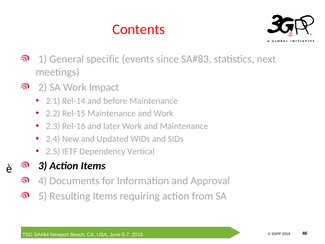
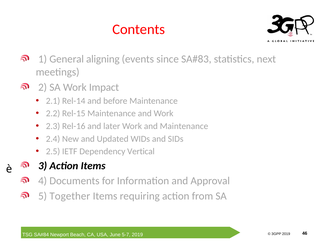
specific: specific -> aligning
Resulting: Resulting -> Together
